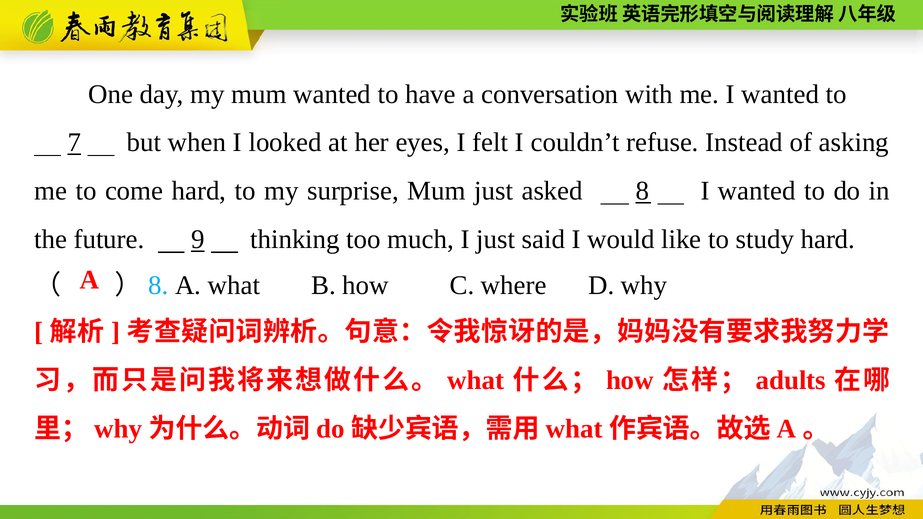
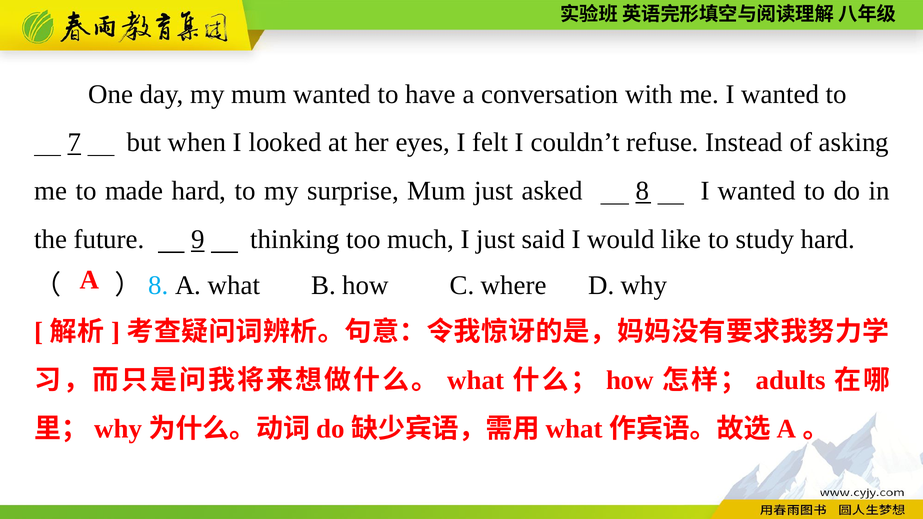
come: come -> made
